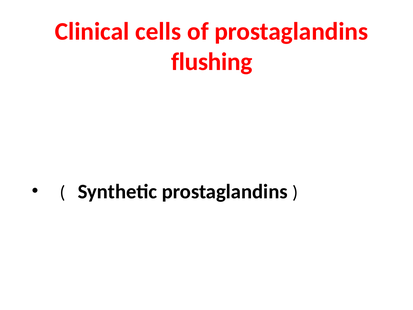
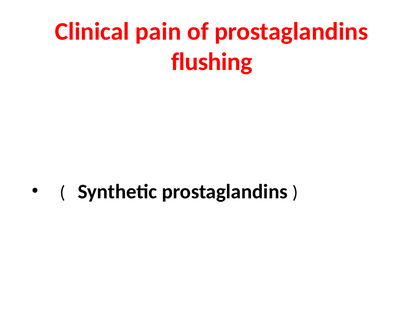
cells: cells -> pain
